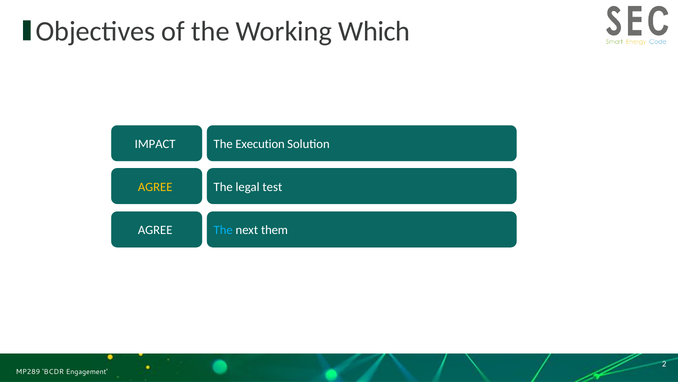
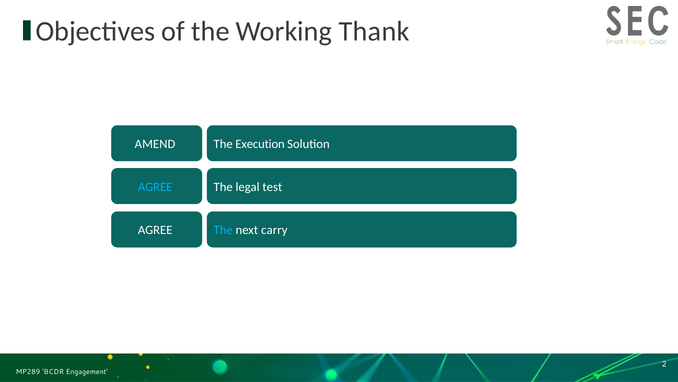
Which: Which -> Thank
IMPACT: IMPACT -> AMEND
AGREE at (155, 187) colour: yellow -> light blue
them: them -> carry
